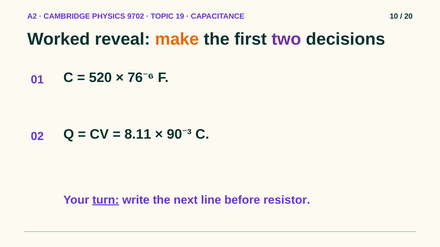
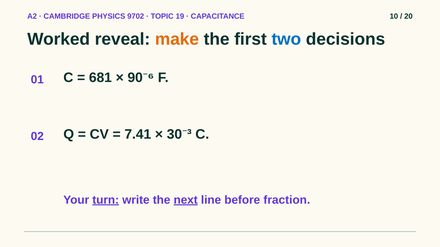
two colour: purple -> blue
520: 520 -> 681
76: 76 -> 90
8.11: 8.11 -> 7.41
90: 90 -> 30
next underline: none -> present
resistor: resistor -> fraction
